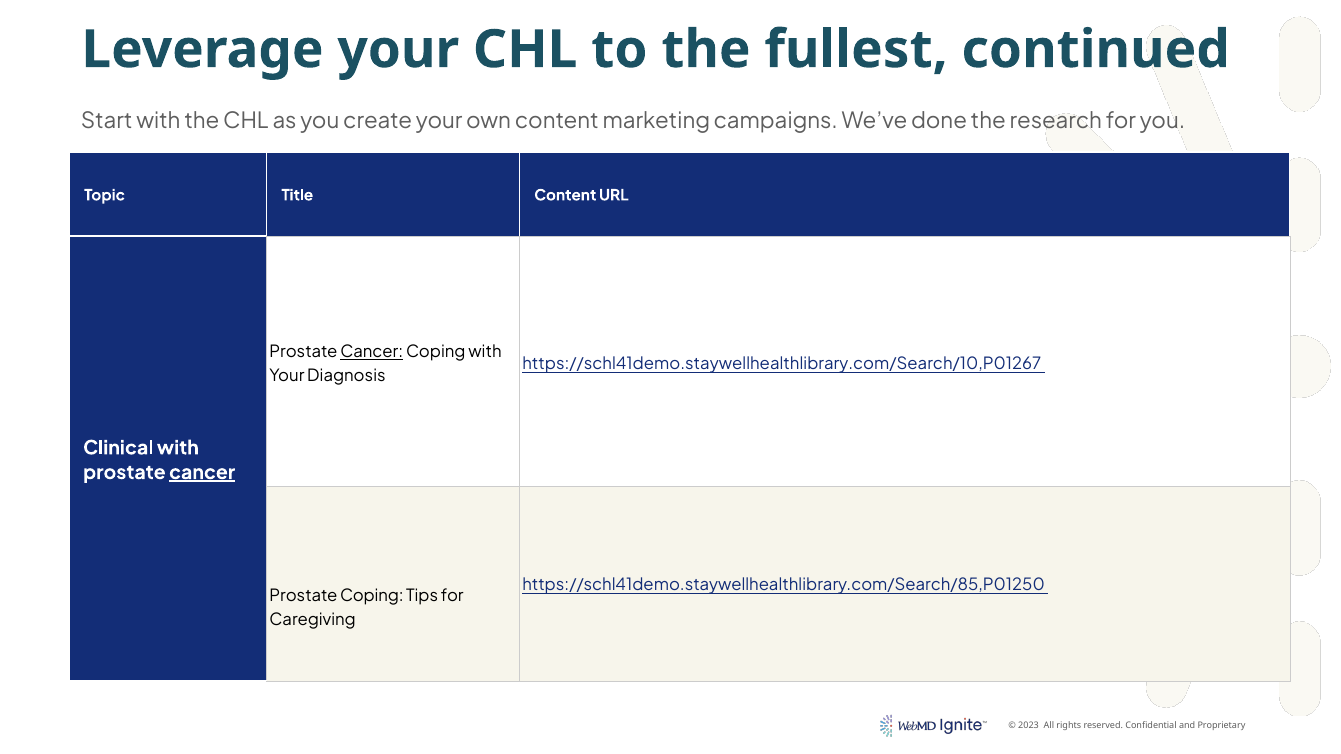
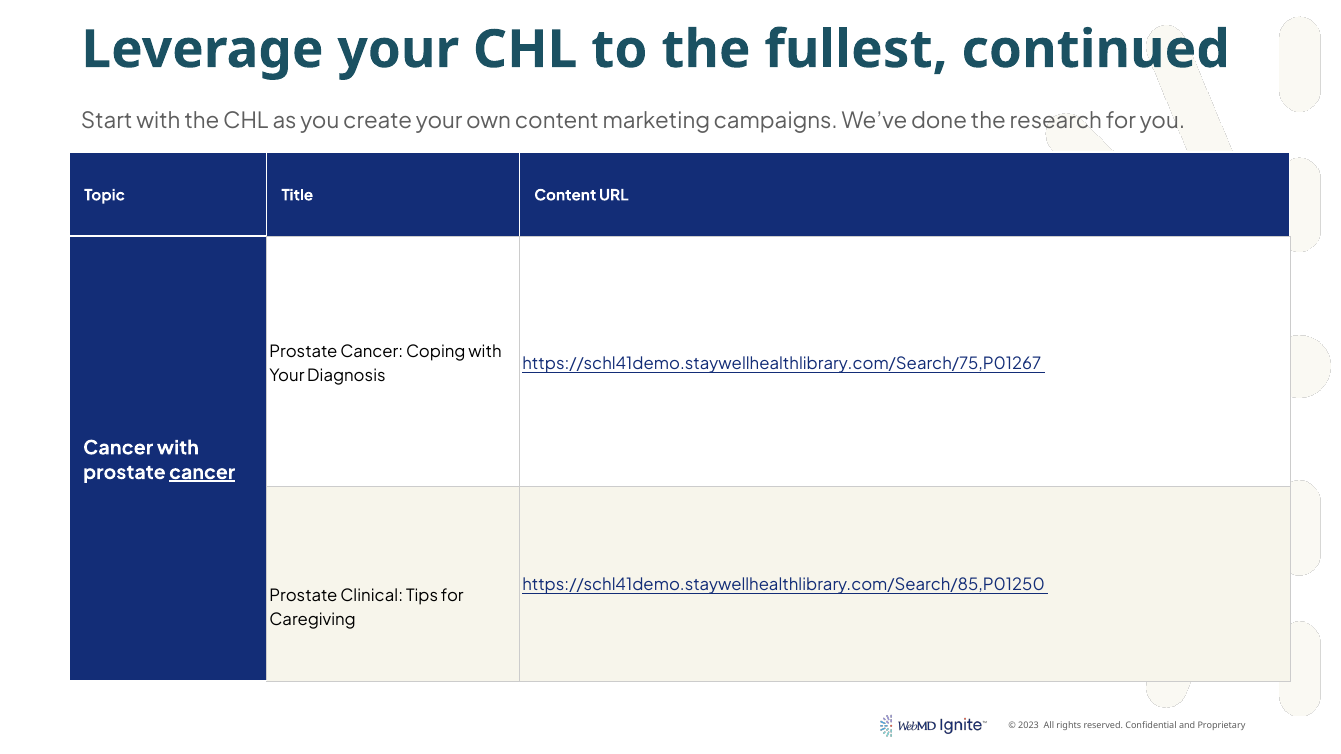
Cancer at (372, 352) underline: present -> none
https://schl41demo.staywellhealthlibrary.com/Search/10,P01267: https://schl41demo.staywellhealthlibrary.com/Search/10,P01267 -> https://schl41demo.staywellhealthlibrary.com/Search/75,P01267
Clinical at (118, 448): Clinical -> Cancer
Prostate Coping: Coping -> Clinical
